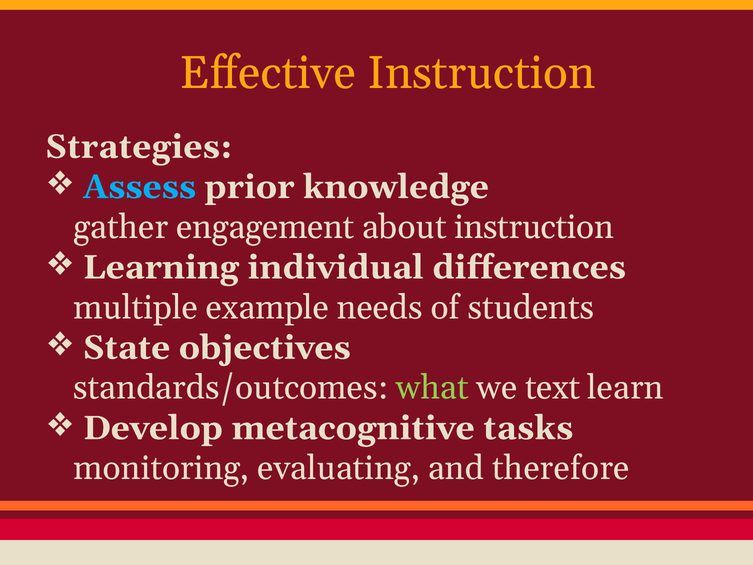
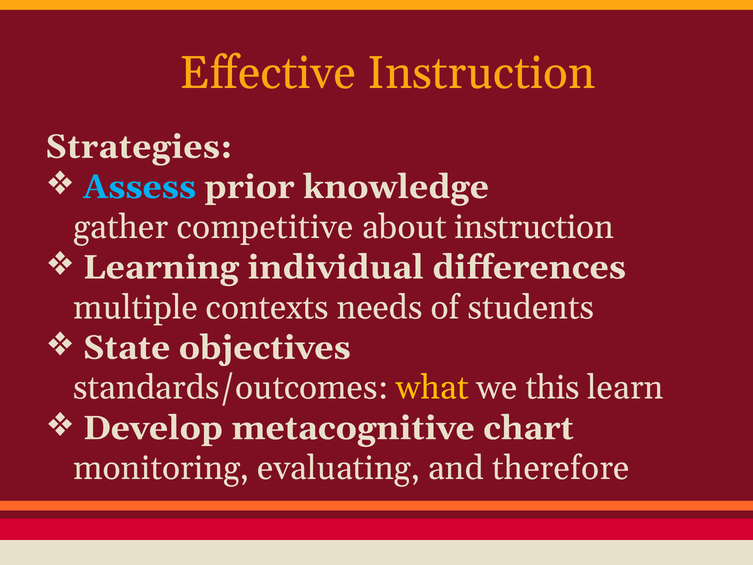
engagement: engagement -> competitive
example: example -> contexts
what colour: light green -> yellow
text: text -> this
tasks: tasks -> chart
